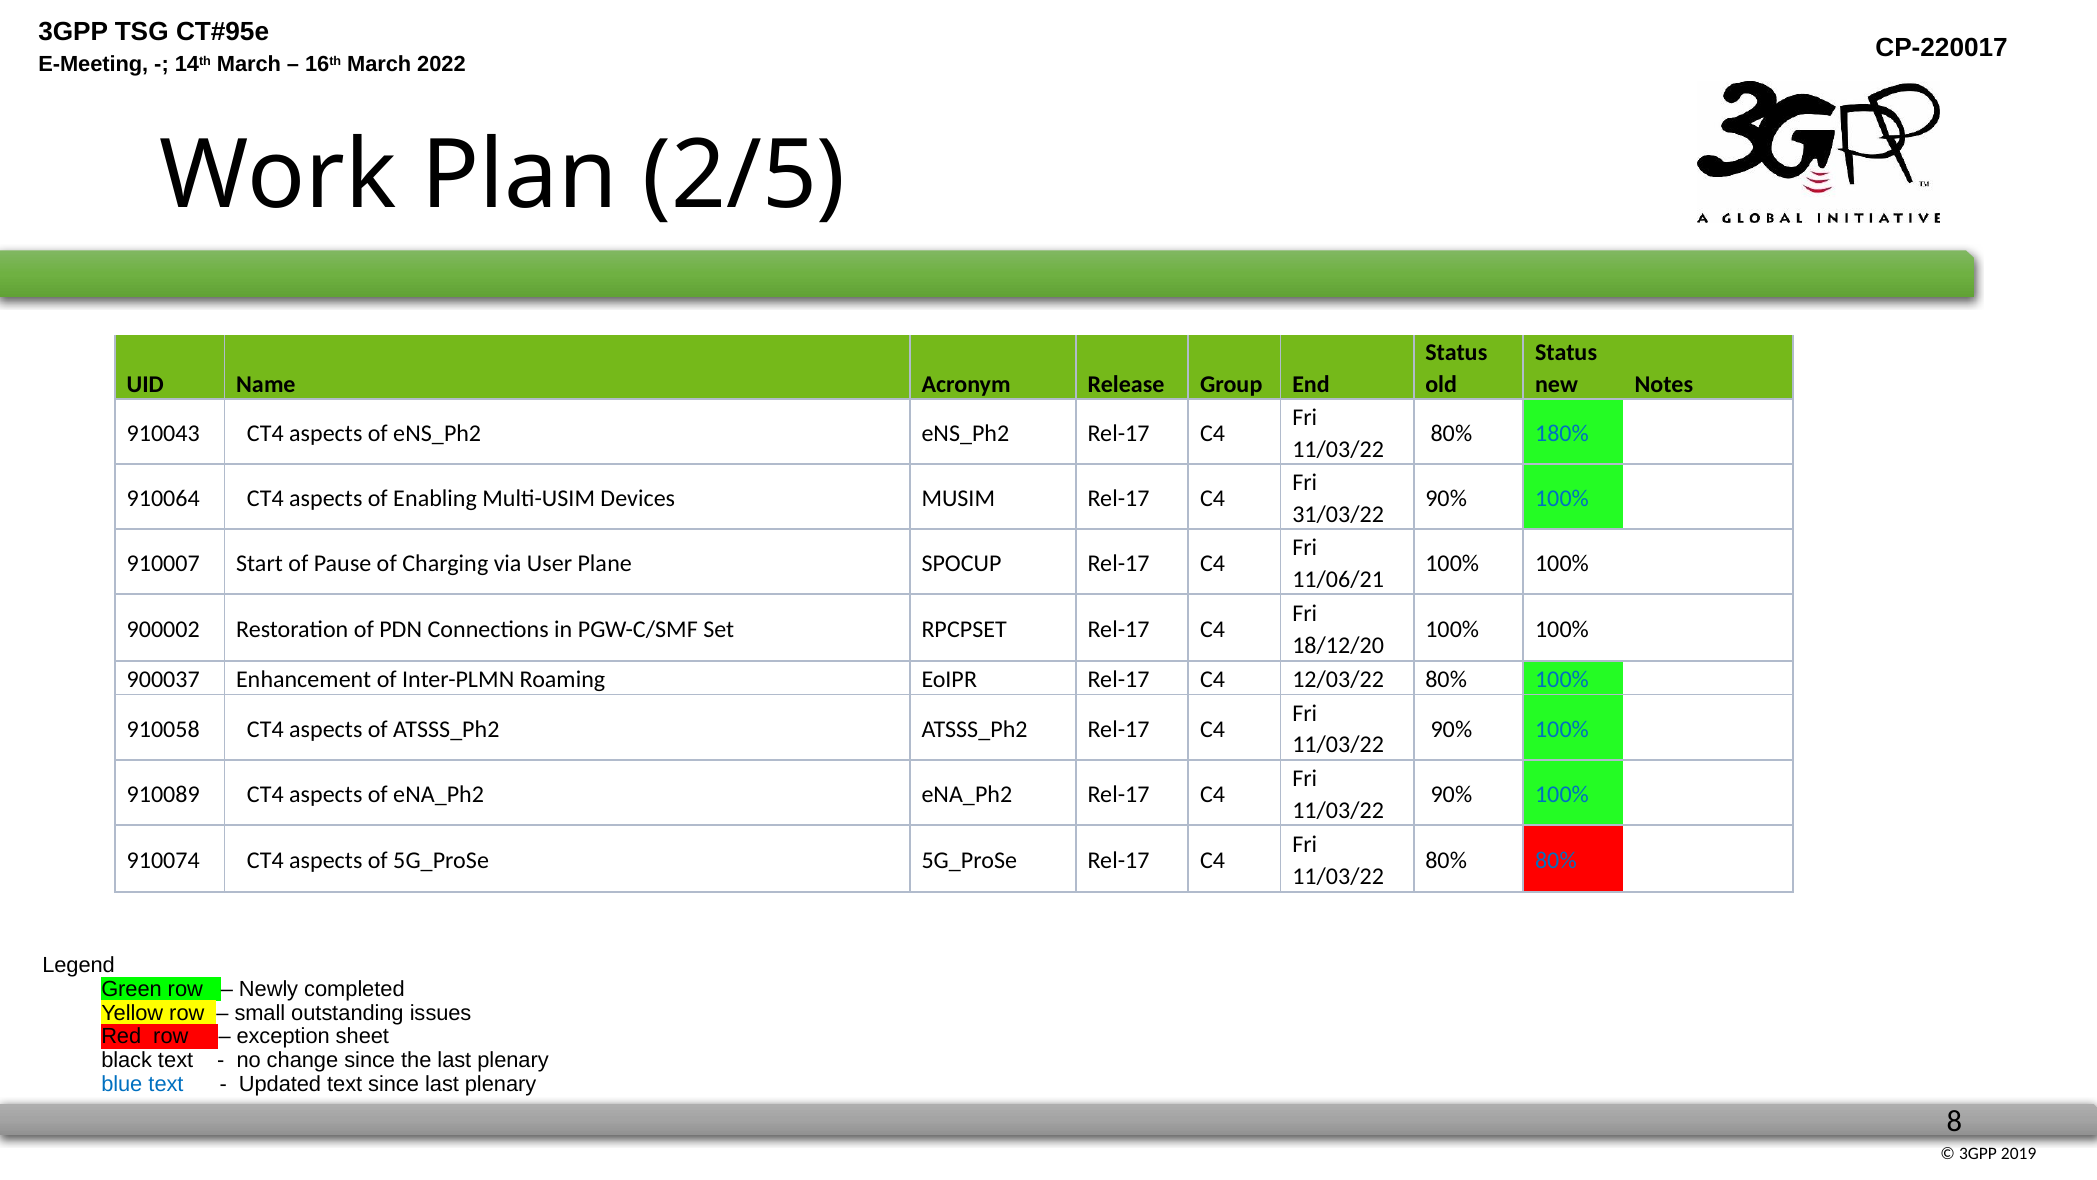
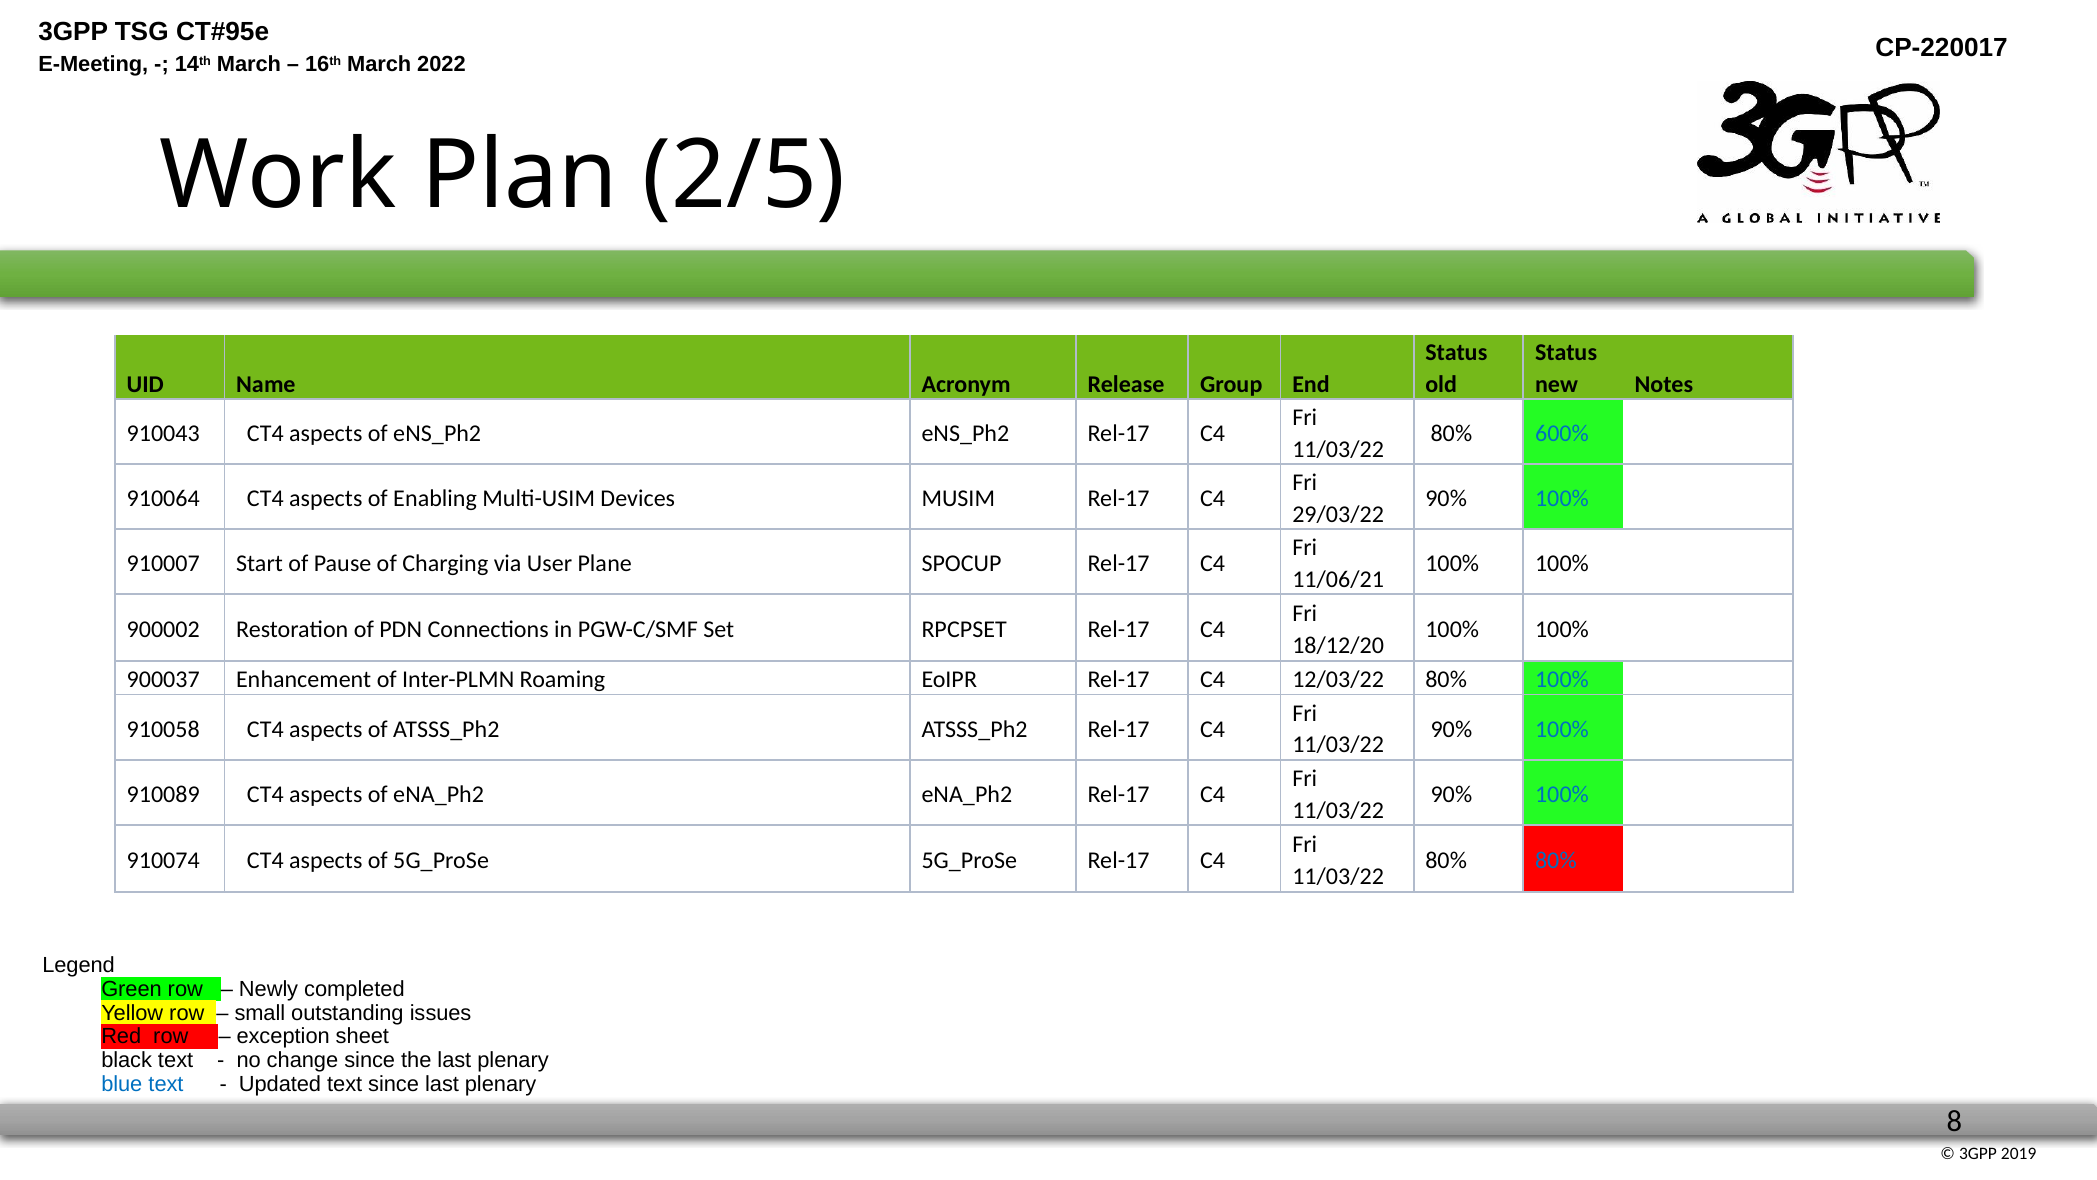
180%: 180% -> 600%
31/03/22: 31/03/22 -> 29/03/22
